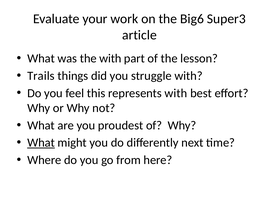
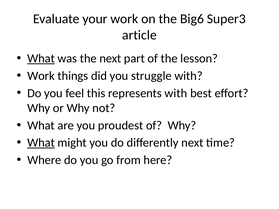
What at (41, 59) underline: none -> present
the with: with -> next
Trails at (41, 76): Trails -> Work
